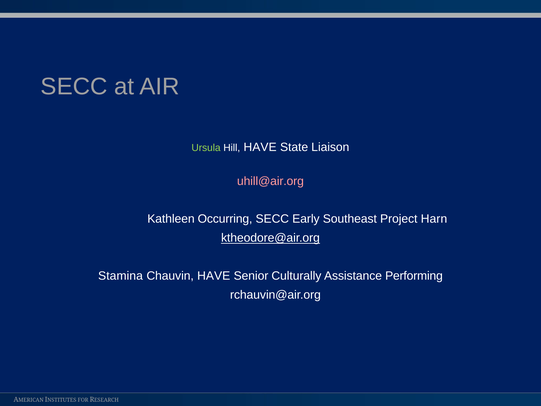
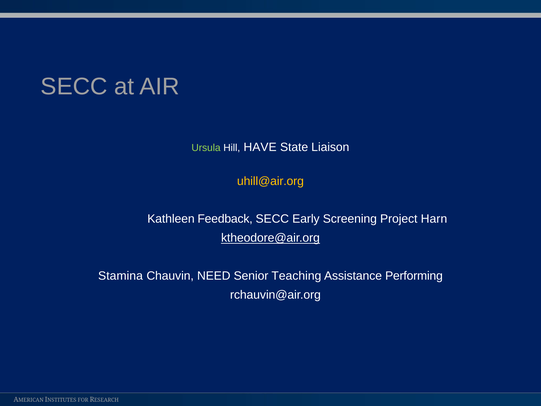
uhill@air.org colour: pink -> yellow
Occurring: Occurring -> Feedback
Southeast: Southeast -> Screening
Chauvin HAVE: HAVE -> NEED
Culturally: Culturally -> Teaching
